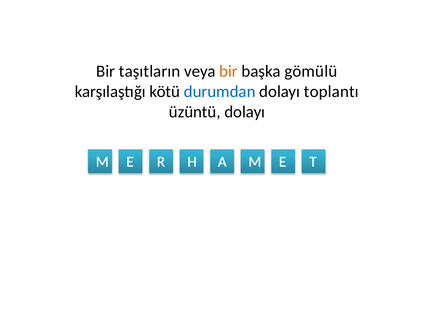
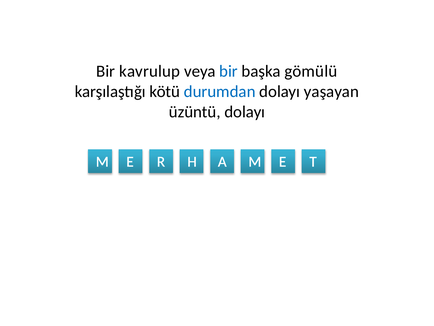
taşıtların: taşıtların -> kavrulup
bir at (229, 71) colour: orange -> blue
toplantı: toplantı -> yaşayan
